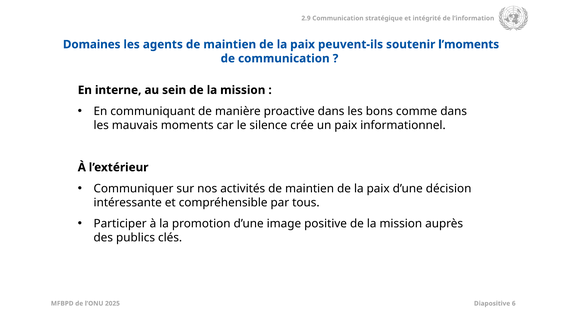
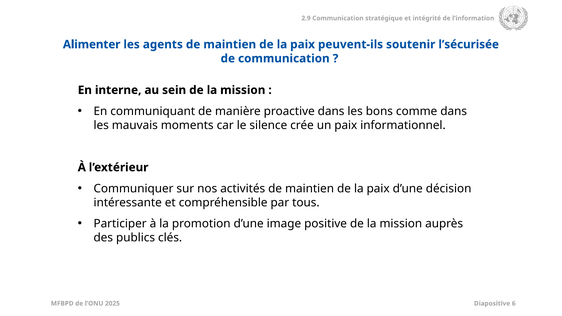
Domaines: Domaines -> Alimenter
l’moments: l’moments -> l’sécurisée
